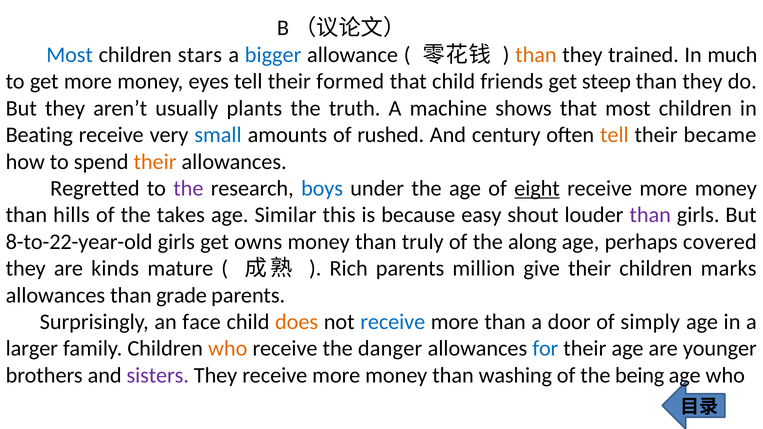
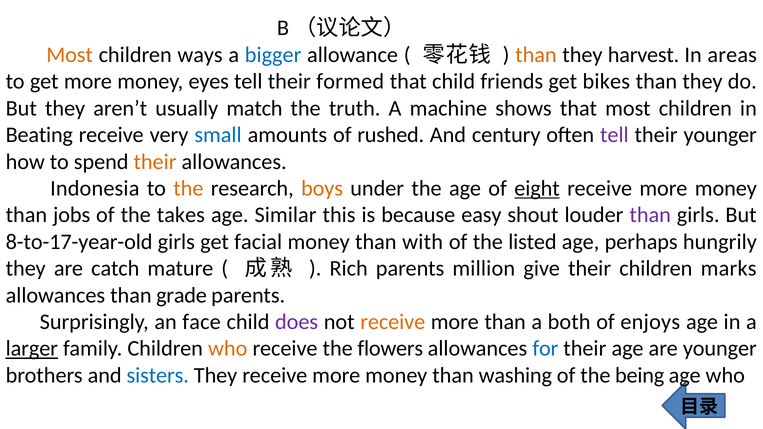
Most at (70, 55) colour: blue -> orange
stars: stars -> ways
trained: trained -> harvest
much: much -> areas
steep: steep -> bikes
plants: plants -> match
tell at (614, 135) colour: orange -> purple
their became: became -> younger
Regretted: Regretted -> Indonesia
the at (188, 188) colour: purple -> orange
boys colour: blue -> orange
hills: hills -> jobs
8-to-22-year-old: 8-to-22-year-old -> 8-to-17-year-old
owns: owns -> facial
truly: truly -> with
along: along -> listed
covered: covered -> hungrily
kinds: kinds -> catch
does colour: orange -> purple
receive at (393, 322) colour: blue -> orange
door: door -> both
simply: simply -> enjoys
larger underline: none -> present
danger: danger -> flowers
sisters colour: purple -> blue
